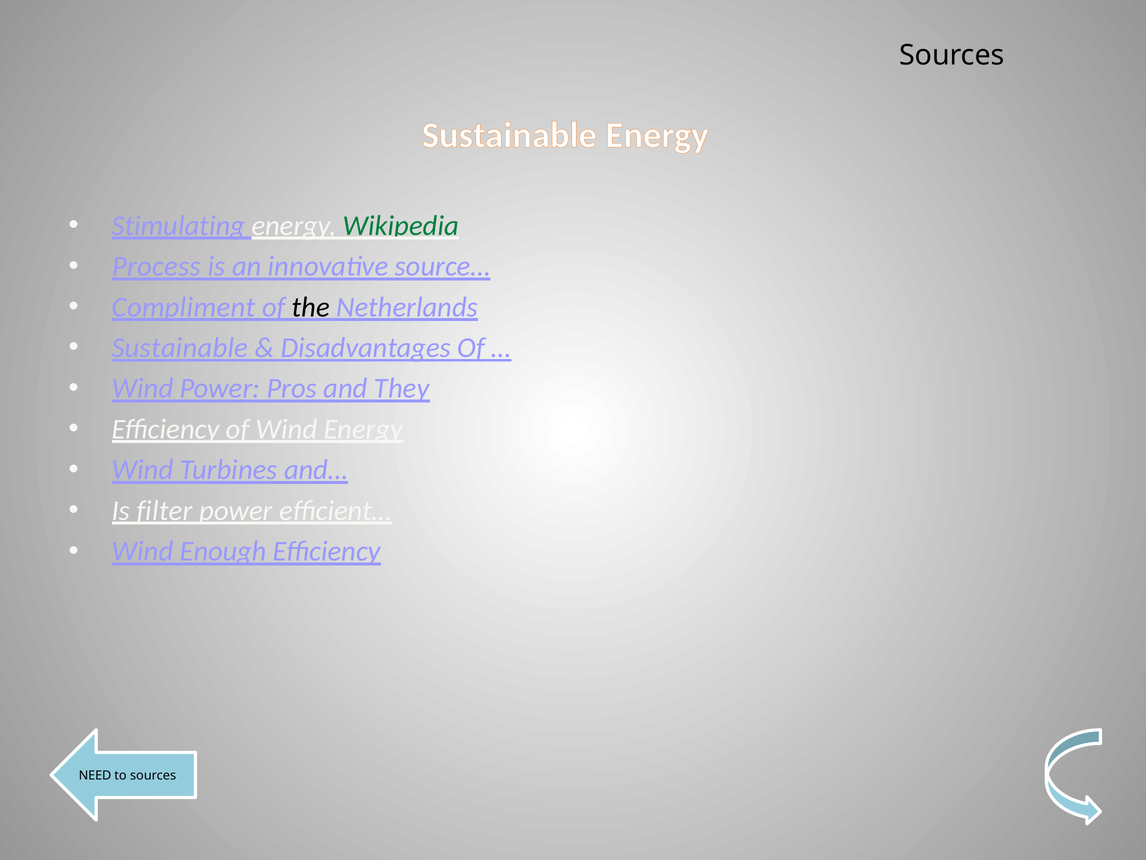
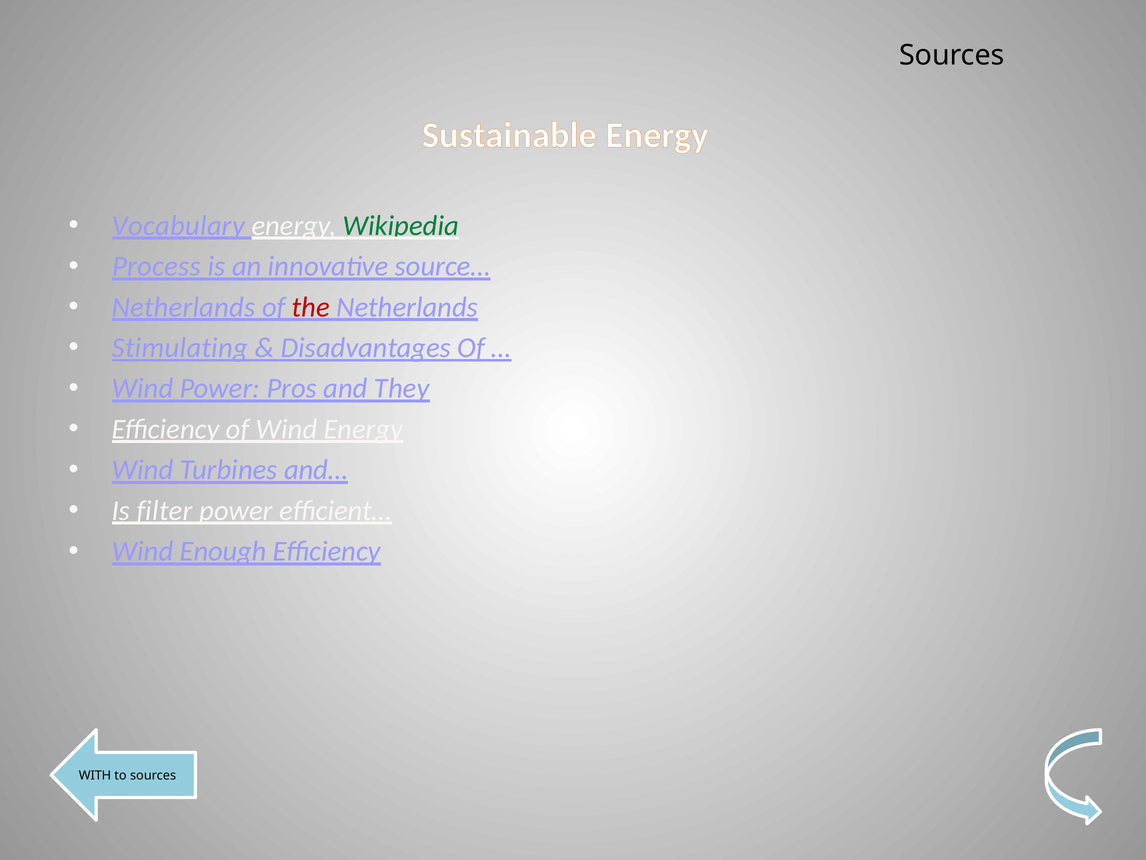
Stimulating: Stimulating -> Vocabulary
Compliment at (183, 307): Compliment -> Netherlands
the colour: black -> red
Sustainable at (180, 348): Sustainable -> Stimulating
NEED: NEED -> WITH
